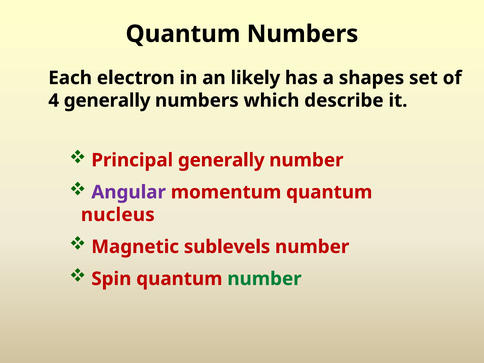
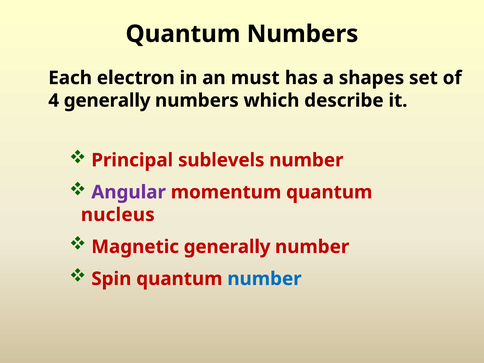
likely: likely -> must
Principal generally: generally -> sublevels
Magnetic sublevels: sublevels -> generally
number at (264, 279) colour: green -> blue
